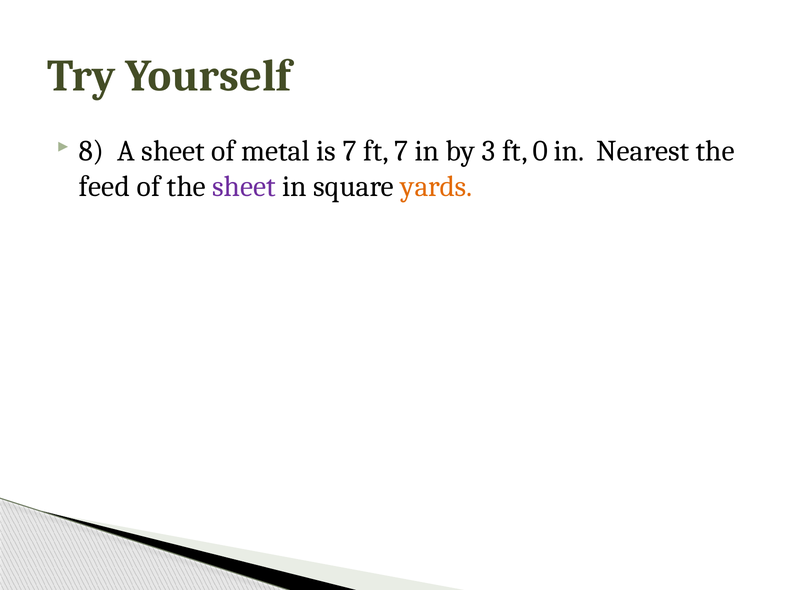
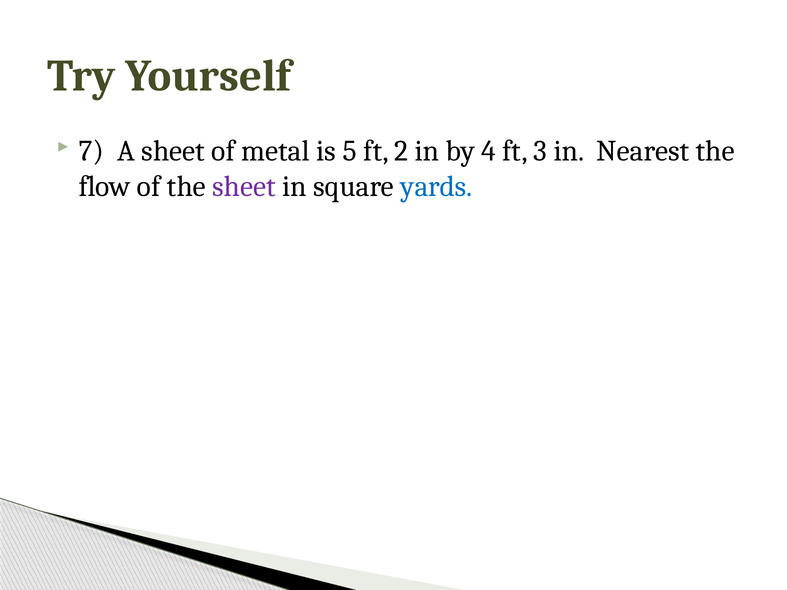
8: 8 -> 7
is 7: 7 -> 5
ft 7: 7 -> 2
3: 3 -> 4
0: 0 -> 3
feed: feed -> flow
yards colour: orange -> blue
